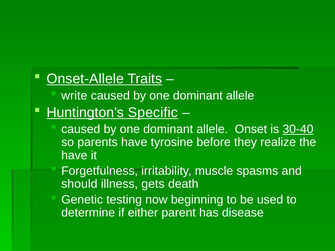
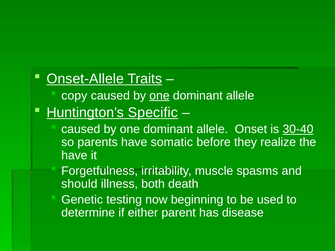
write: write -> copy
one at (159, 96) underline: none -> present
tyrosine: tyrosine -> somatic
gets: gets -> both
